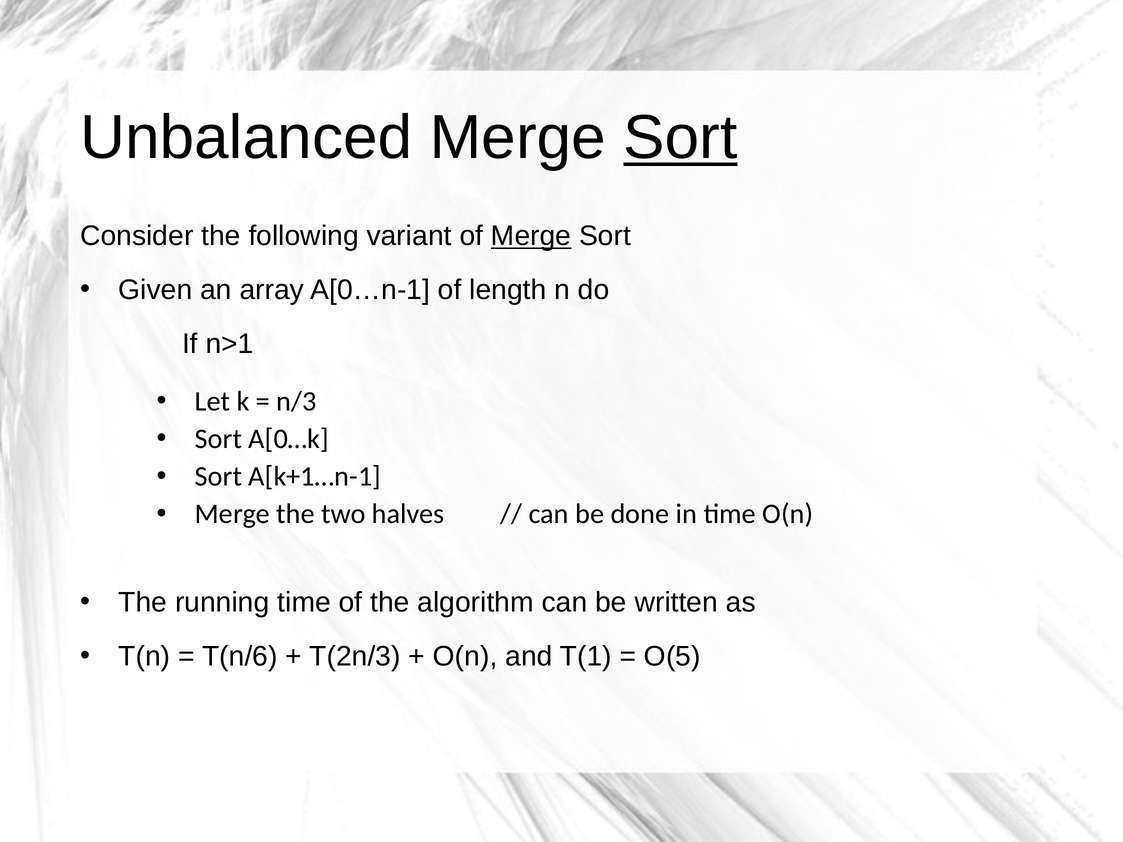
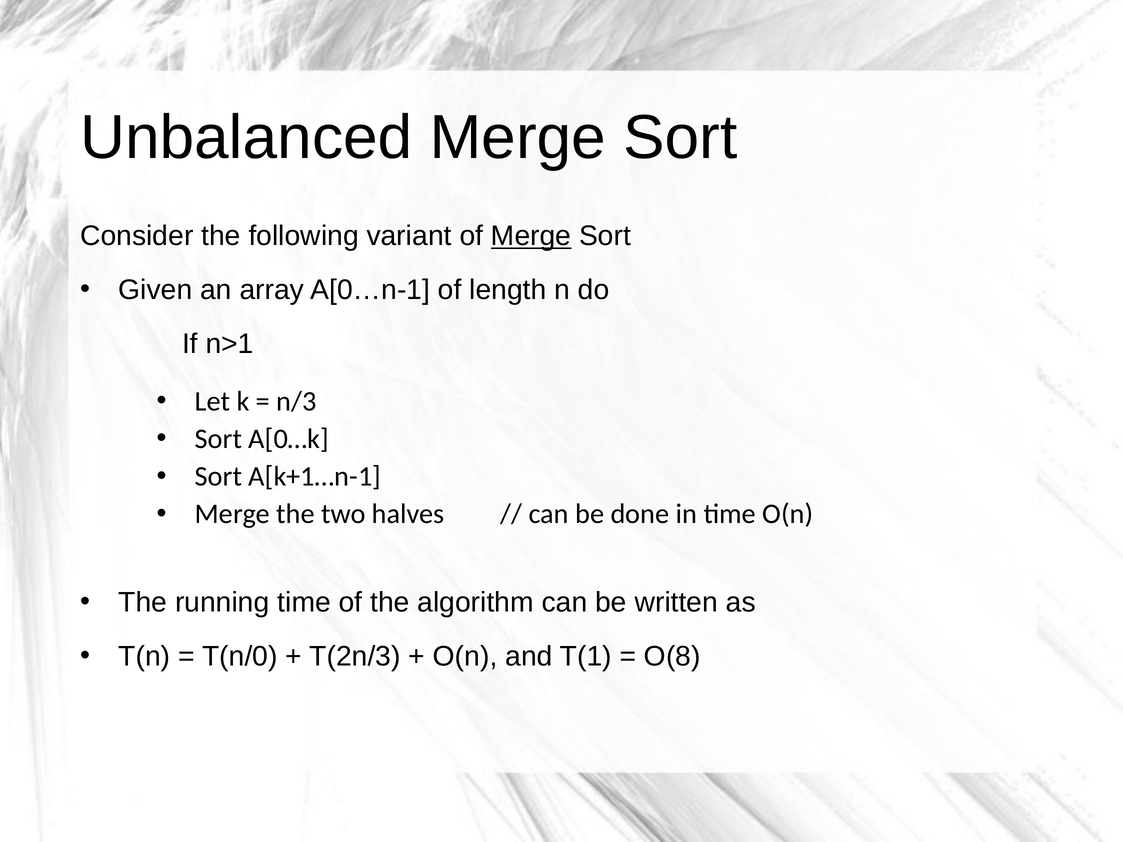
Sort at (680, 138) underline: present -> none
T(n/6: T(n/6 -> T(n/0
O(5: O(5 -> O(8
